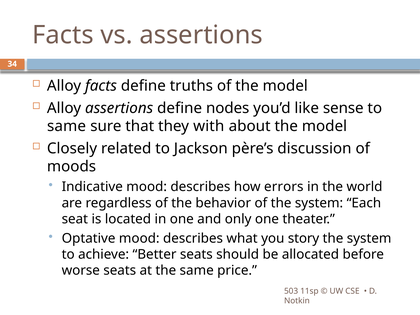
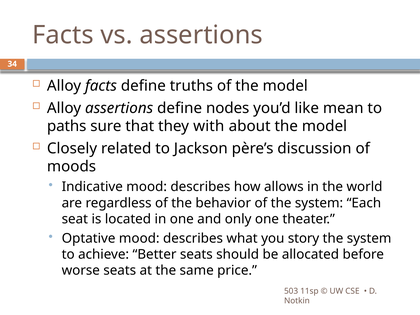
sense: sense -> mean
same at (67, 126): same -> paths
errors: errors -> allows
